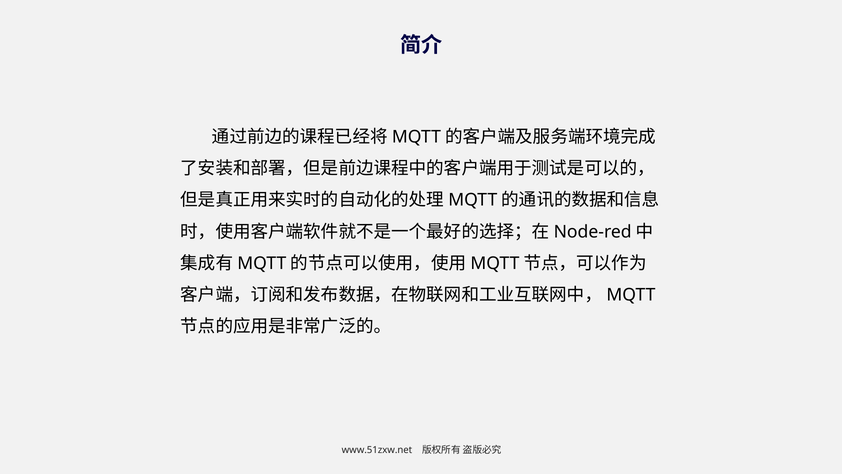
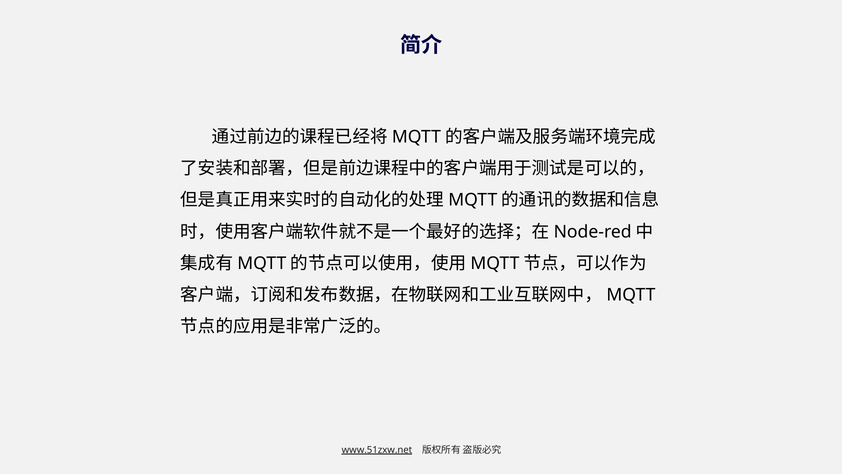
www.51zxw.net underline: none -> present
